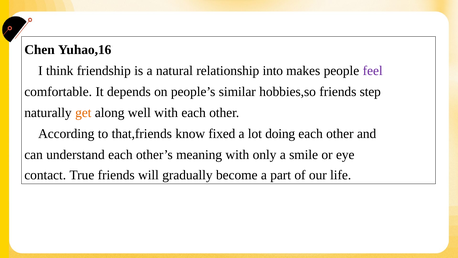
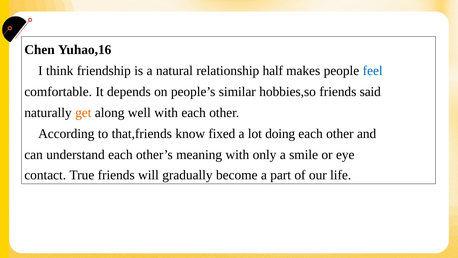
into: into -> half
feel colour: purple -> blue
step: step -> said
